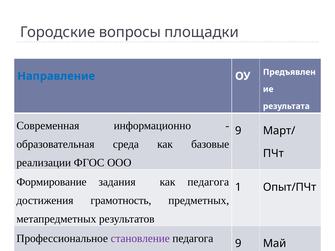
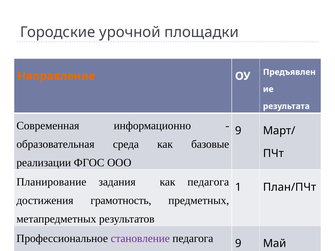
вопросы: вопросы -> урочной
Направление colour: blue -> orange
Формирование: Формирование -> Планирование
Опыт/ПЧт: Опыт/ПЧт -> План/ПЧт
